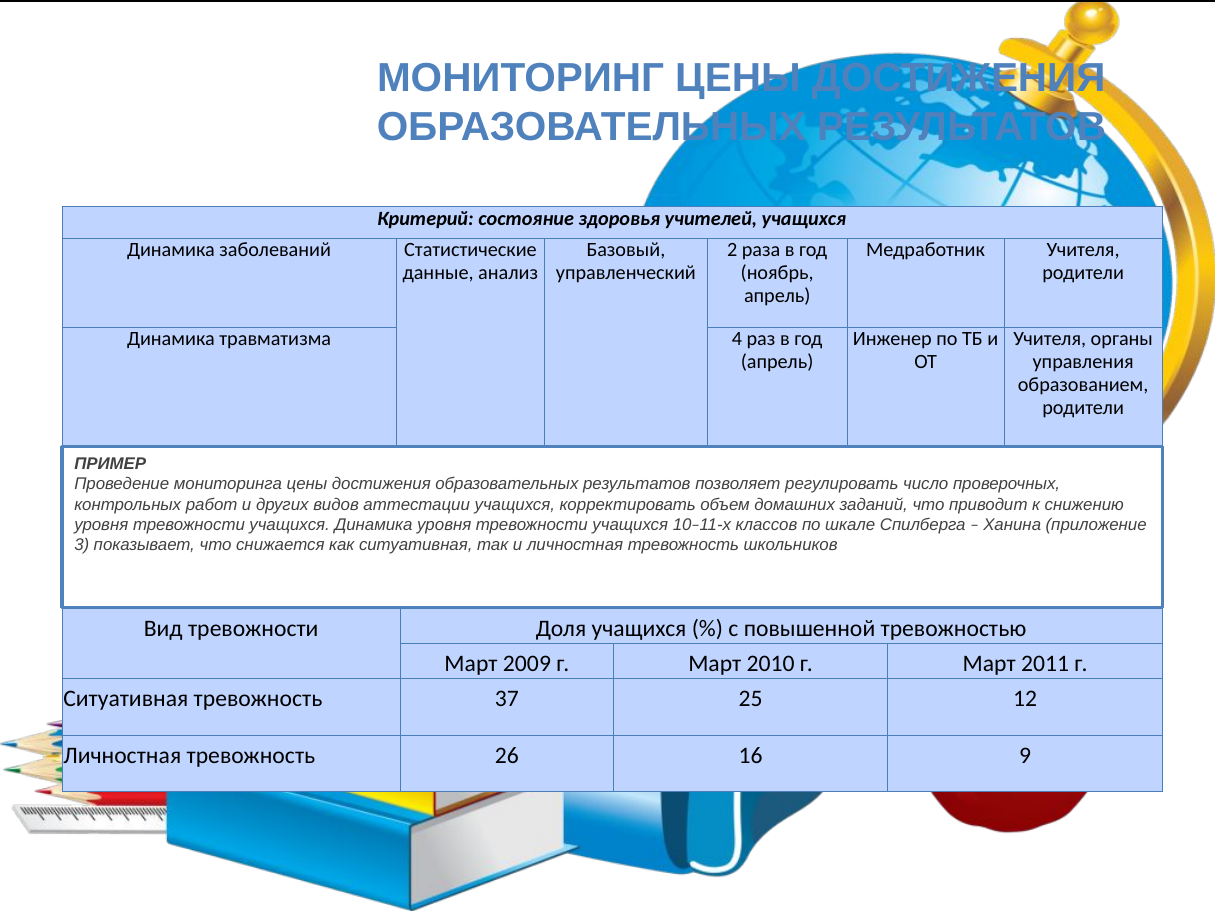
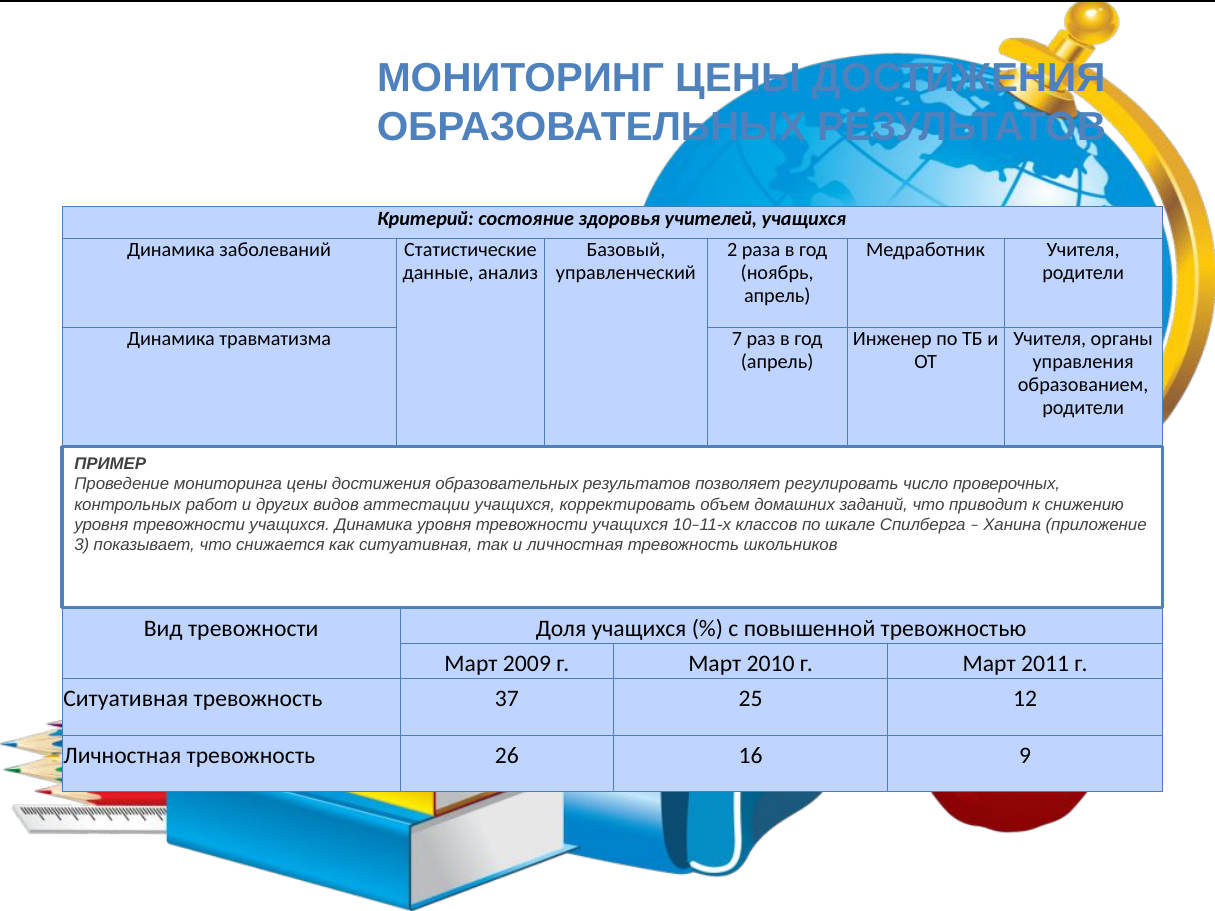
4: 4 -> 7
